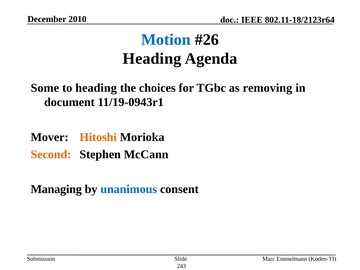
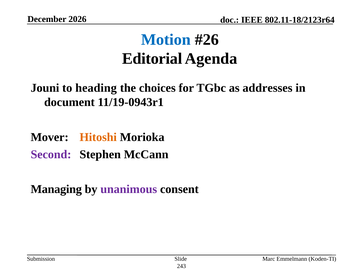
2010: 2010 -> 2026
Heading at (152, 59): Heading -> Editorial
Some: Some -> Jouni
removing: removing -> addresses
Second colour: orange -> purple
unanimous colour: blue -> purple
